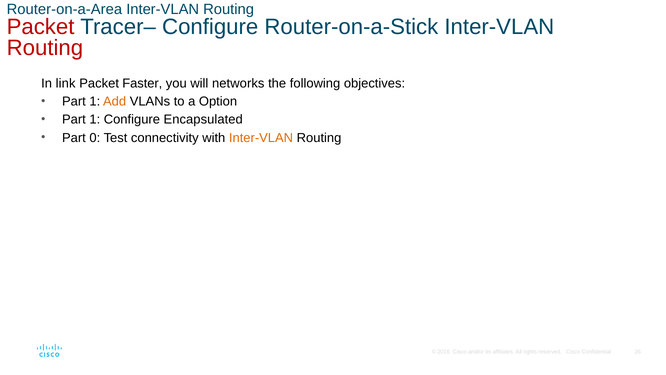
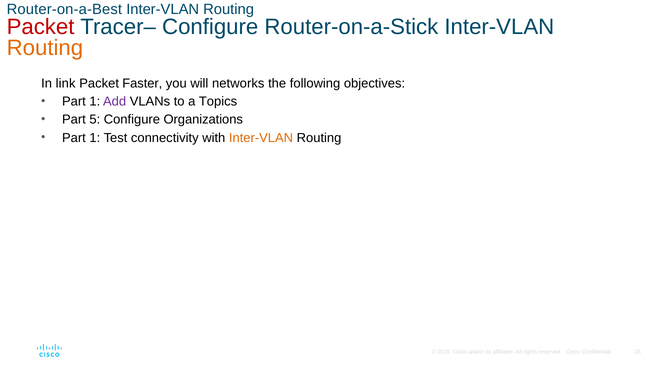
Router-on-a-Area: Router-on-a-Area -> Router-on-a-Best
Routing at (45, 48) colour: red -> orange
Add colour: orange -> purple
Option: Option -> Topics
1 at (95, 120): 1 -> 5
Encapsulated: Encapsulated -> Organizations
0 at (95, 138): 0 -> 1
